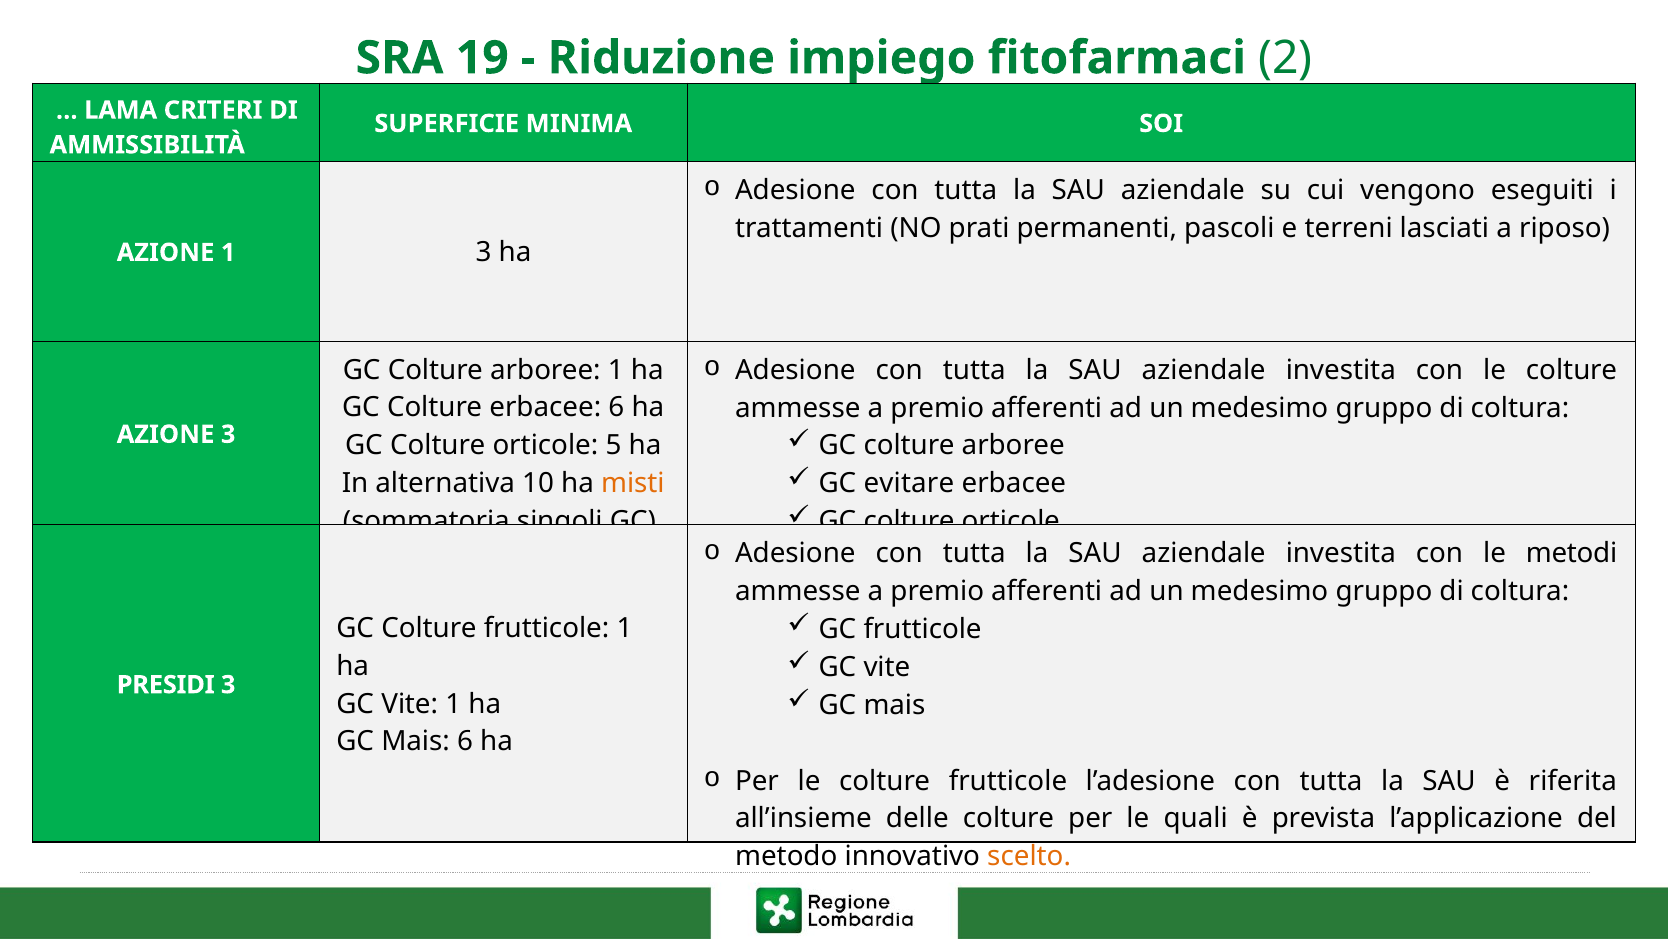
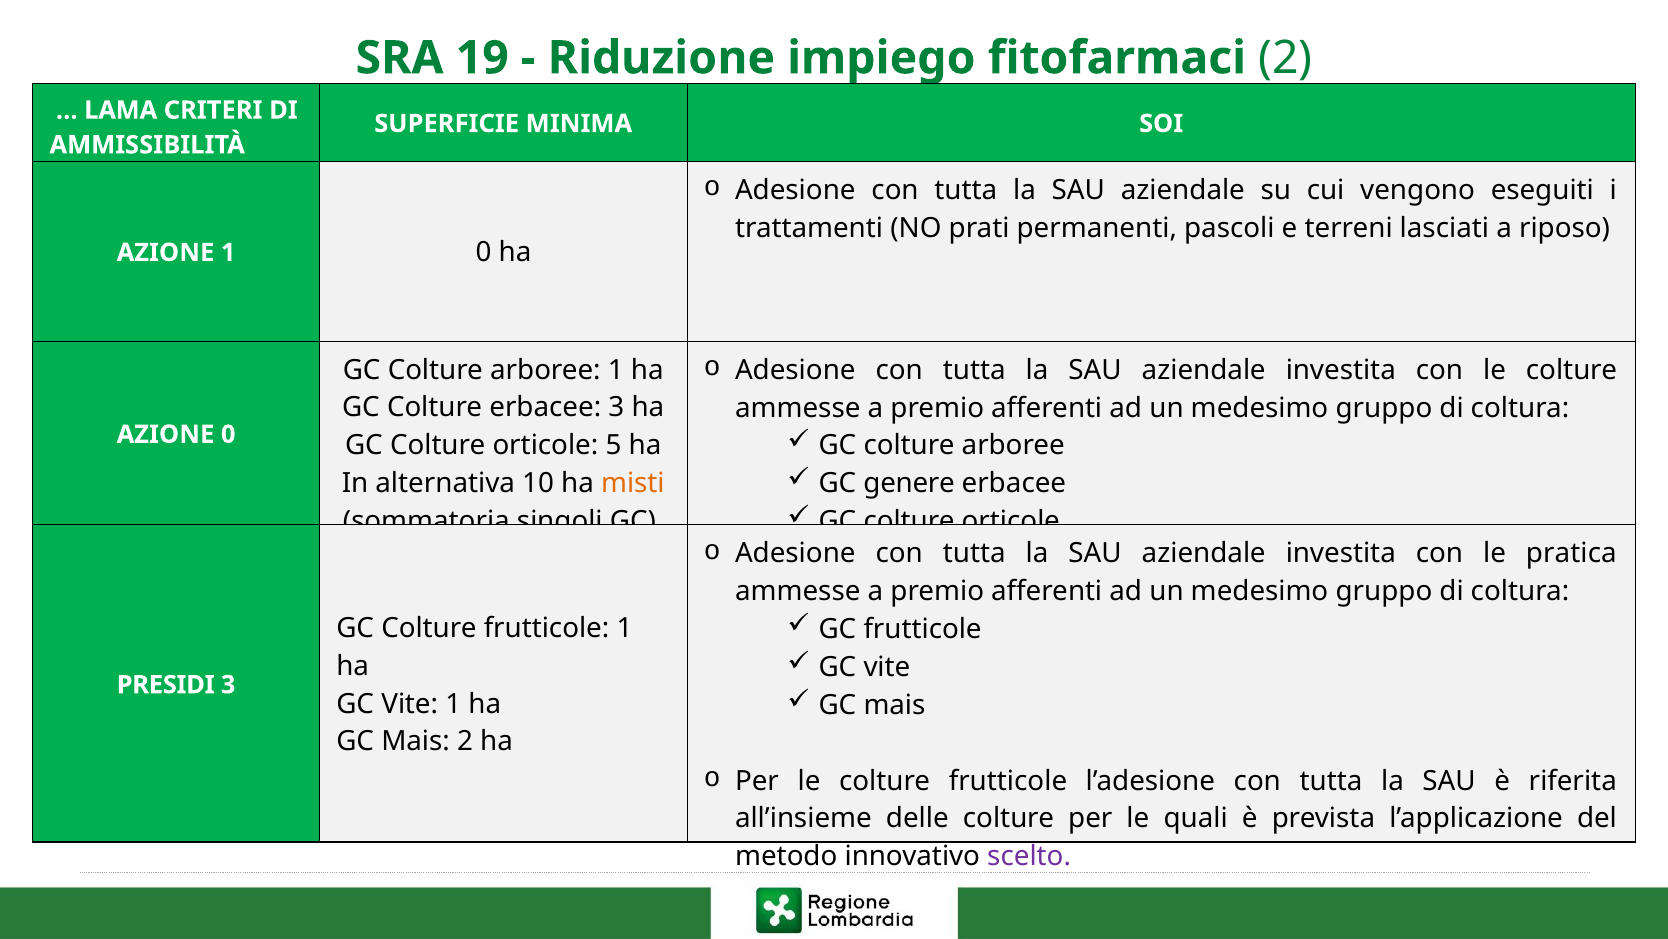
1 3: 3 -> 0
erbacee 6: 6 -> 3
AZIONE 3: 3 -> 0
evitare: evitare -> genere
metodi: metodi -> pratica
Mais 6: 6 -> 2
scelto colour: orange -> purple
